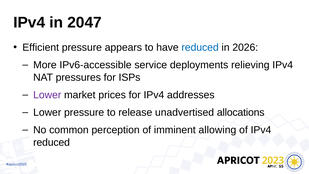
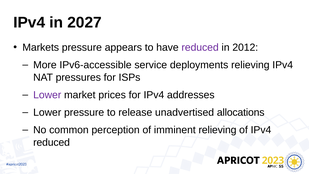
2047: 2047 -> 2027
Efficient: Efficient -> Markets
reduced at (200, 47) colour: blue -> purple
2026: 2026 -> 2012
imminent allowing: allowing -> relieving
